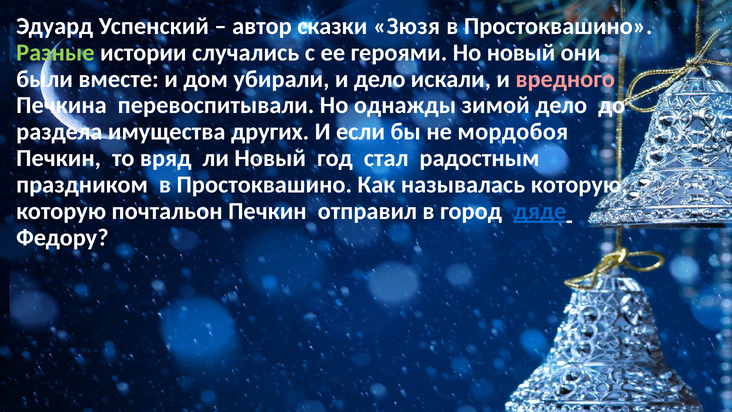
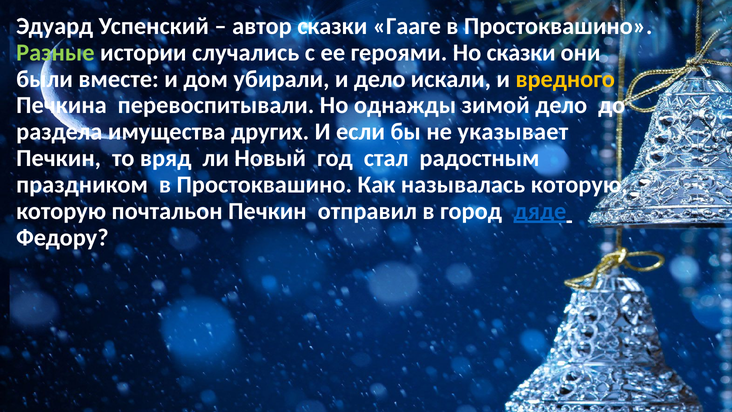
Зюзя: Зюзя -> Гааге
Но новый: новый -> сказки
вредного colour: pink -> yellow
мордобоя: мордобоя -> указывает
